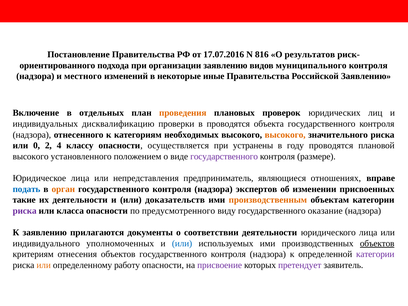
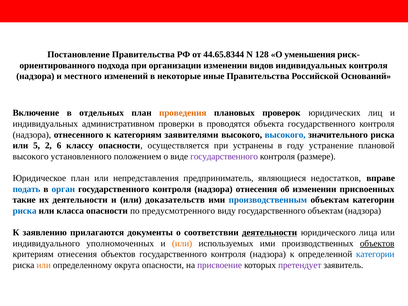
17.07.2016: 17.07.2016 -> 44.65.8344
816: 816 -> 128
результатов: результатов -> уменьшения
организации заявлению: заявлению -> изменении
видов муниципального: муниципального -> индивидуальных
Российской Заявлению: Заявлению -> Оснований
дисквалификацию: дисквалификацию -> административном
необходимых: необходимых -> заявителями
высокого at (285, 135) colour: orange -> blue
0: 0 -> 5
4: 4 -> 6
году проводятся: проводятся -> устранение
Юридическое лица: лица -> план
отношениях: отношениях -> недостатков
орган colour: orange -> blue
надзора экспертов: экспертов -> отнесения
производственным colour: orange -> blue
риска at (25, 211) colour: purple -> blue
государственного оказание: оказание -> объектам
деятельности at (270, 233) underline: none -> present
или at (182, 243) colour: blue -> orange
категории at (375, 254) colour: purple -> blue
работу: работу -> округа
